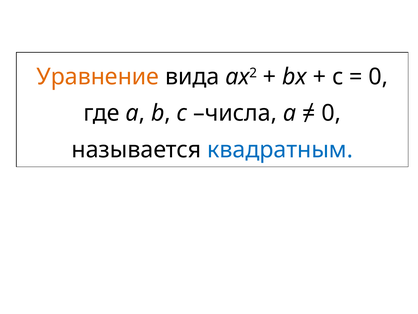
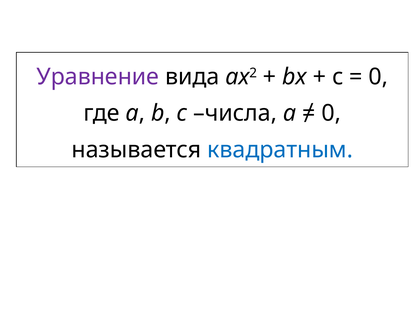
Уравнение colour: orange -> purple
